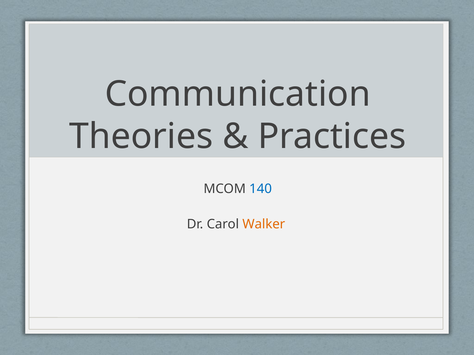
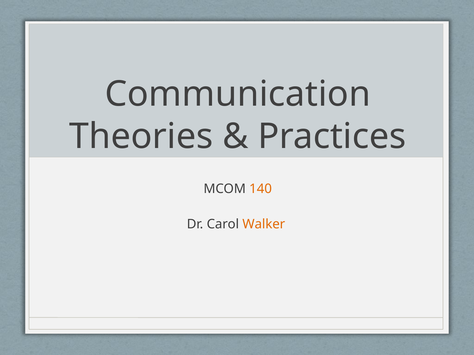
140 colour: blue -> orange
